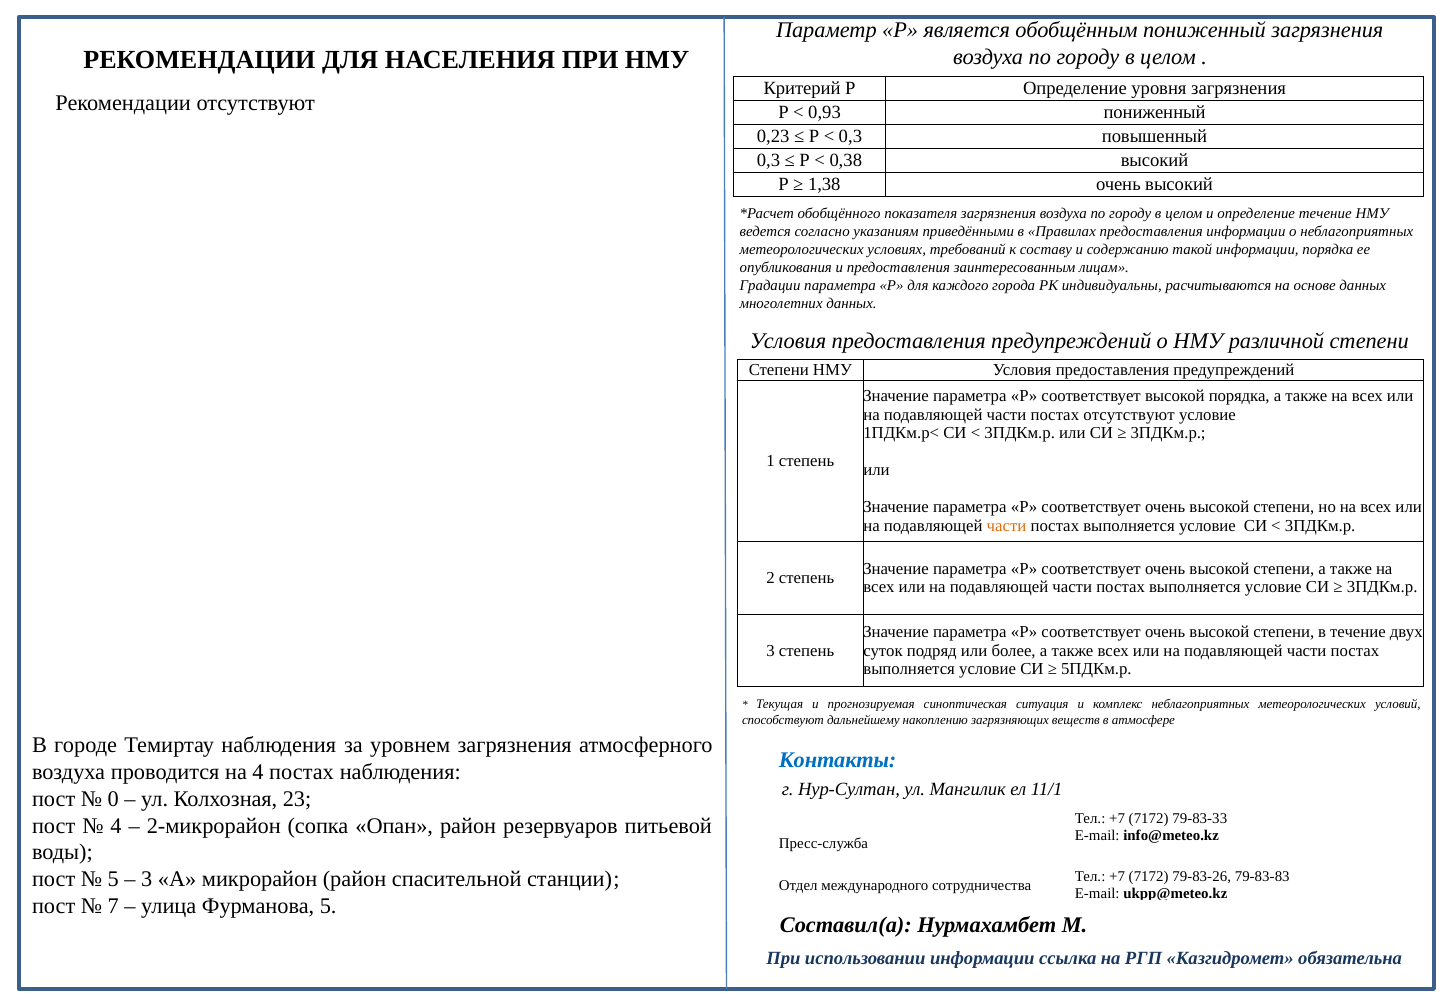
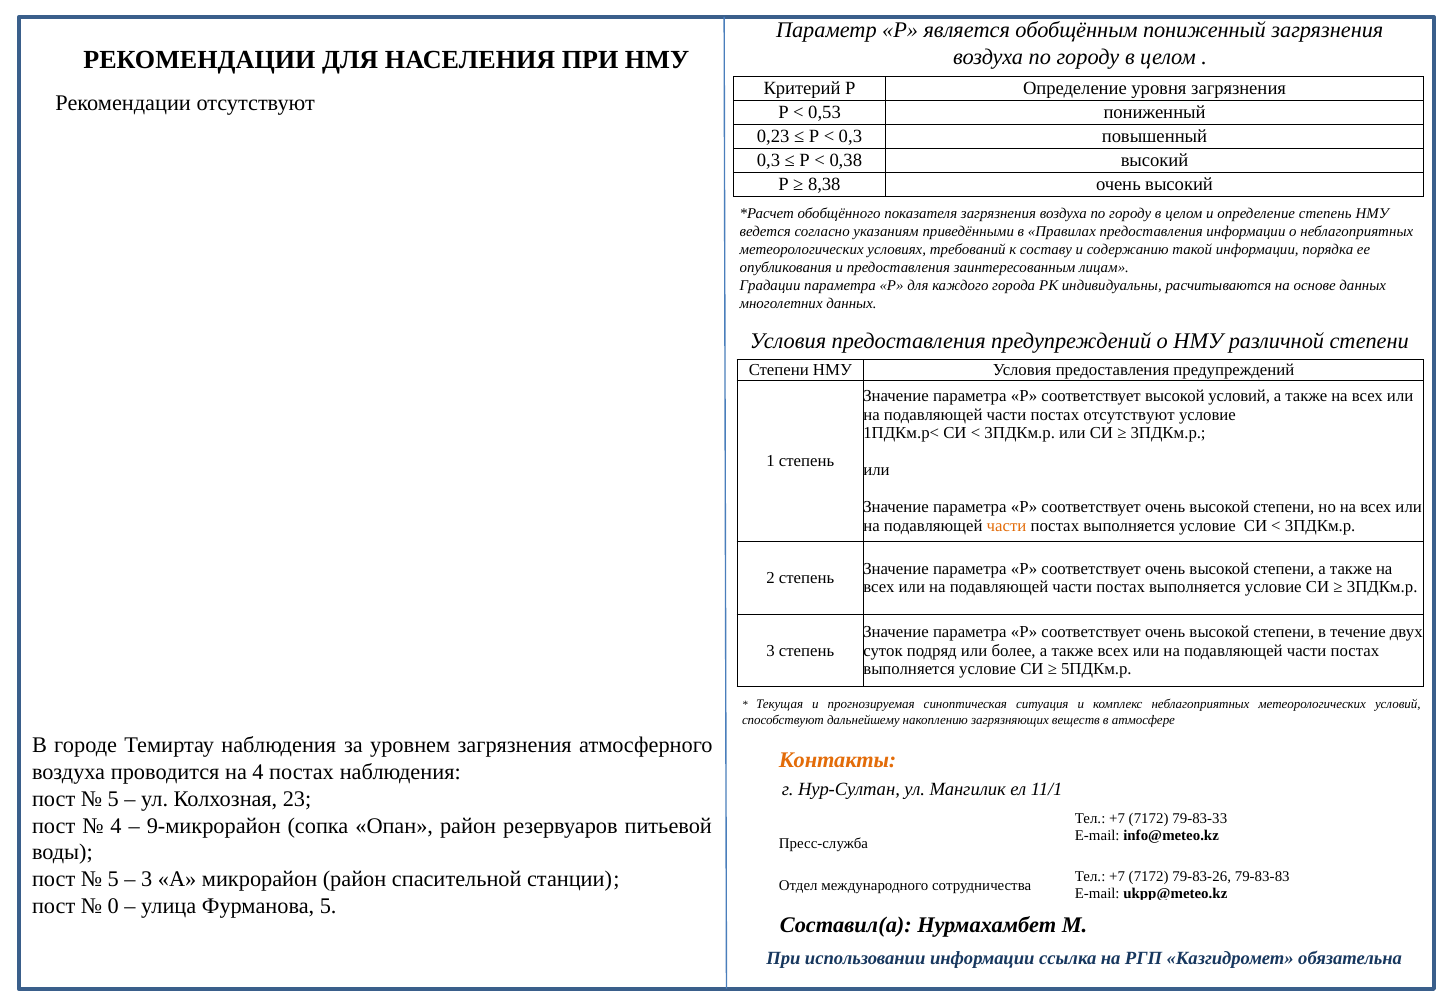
0,93: 0,93 -> 0,53
1,38: 1,38 -> 8,38
определение течение: течение -> степень
высокой порядка: порядка -> условий
Контакты colour: blue -> orange
0 at (113, 799): 0 -> 5
2-микрорайон: 2-микрорайон -> 9-микрорайон
7: 7 -> 0
